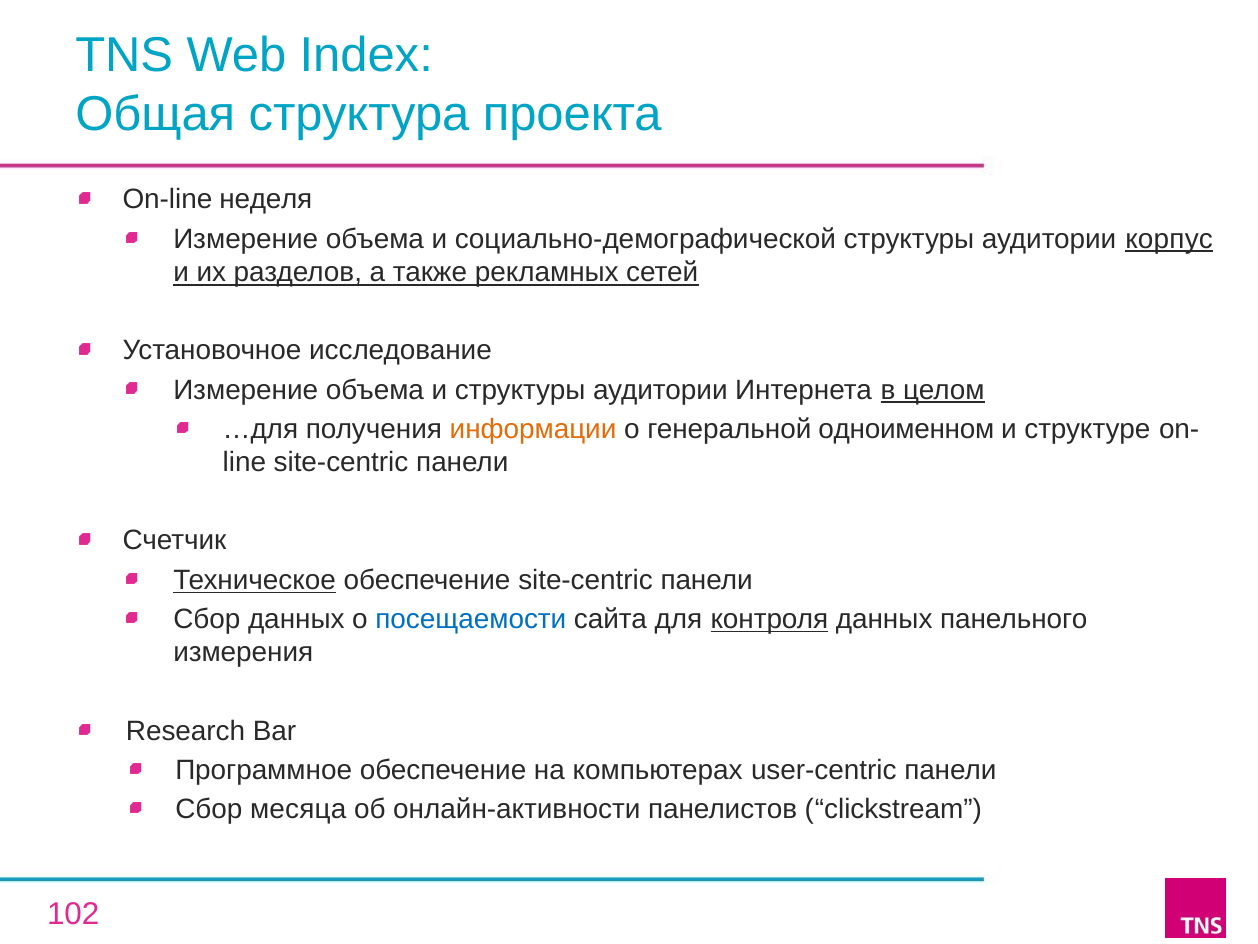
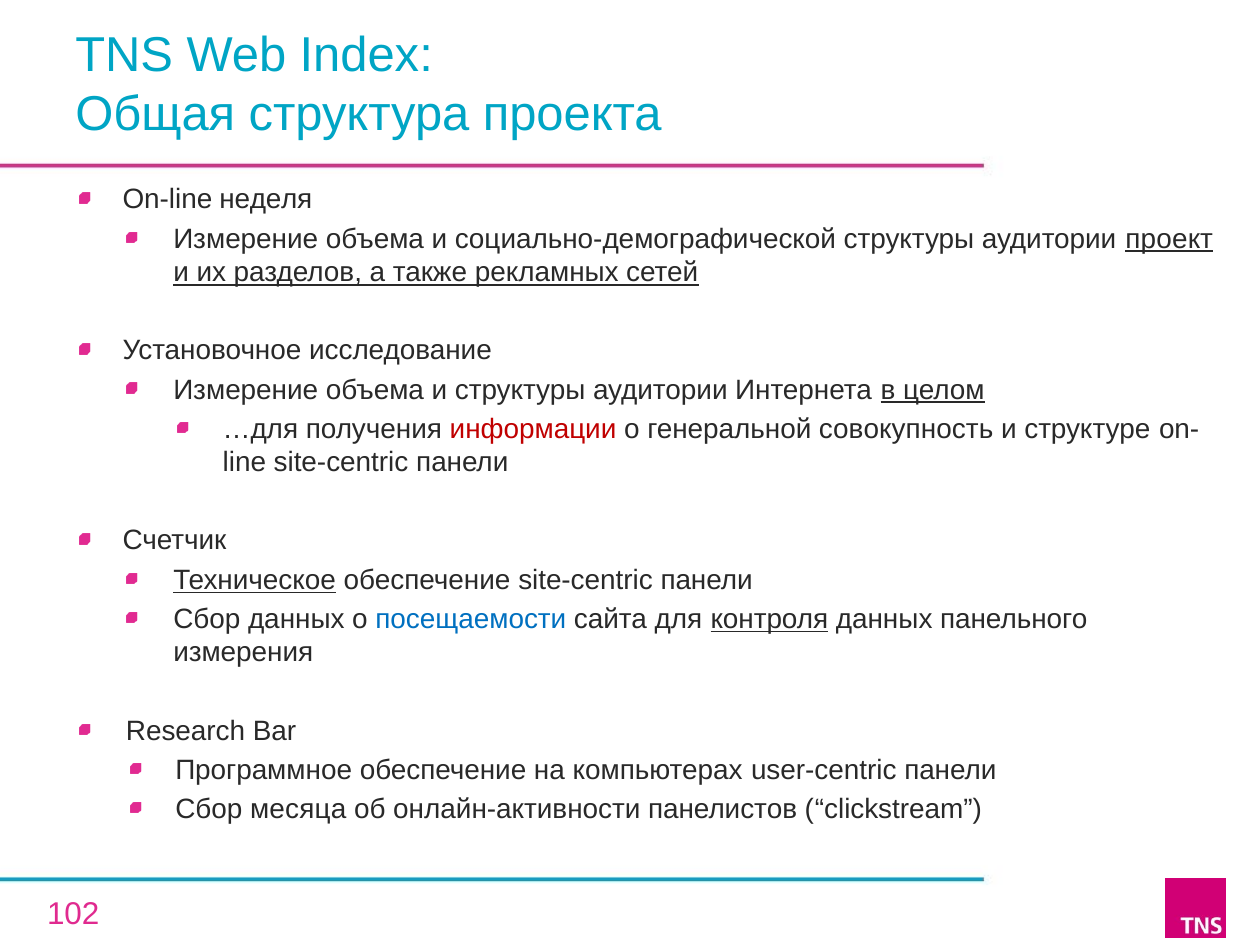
корпус: корпус -> проект
информации colour: orange -> red
одноименном: одноименном -> совокупность
